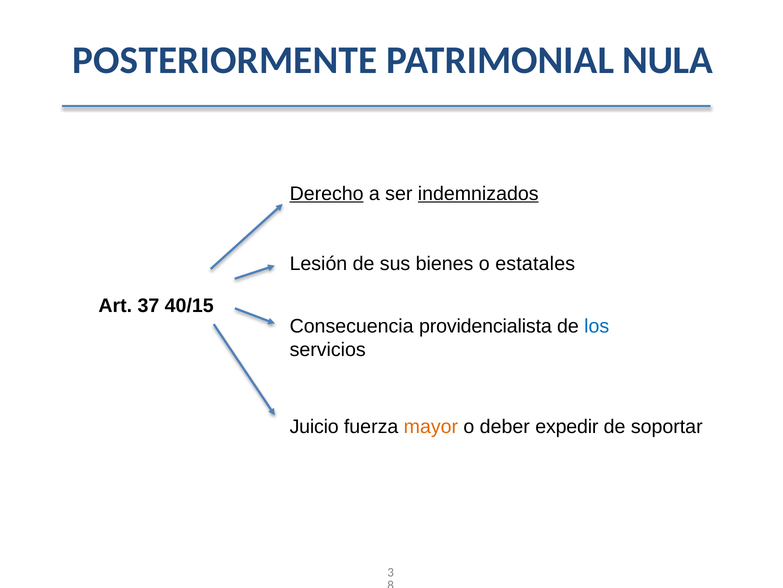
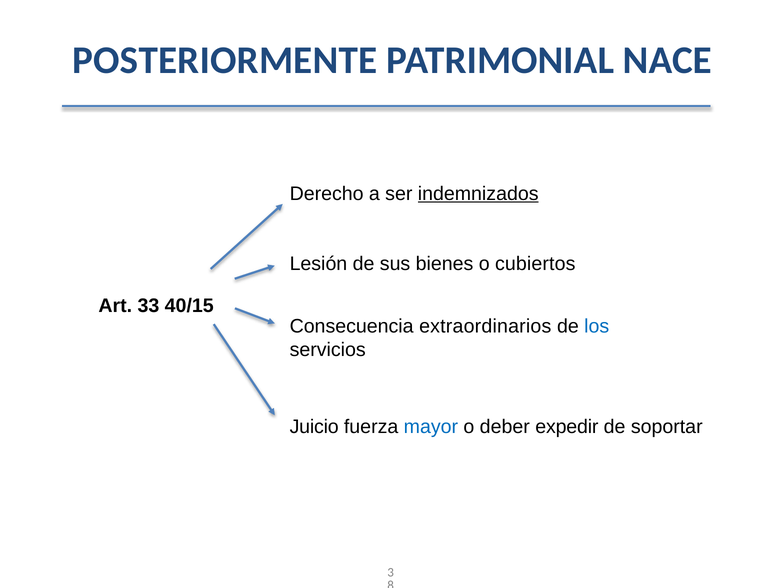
NULA: NULA -> NACE
Derecho underline: present -> none
estatales: estatales -> cubiertos
37: 37 -> 33
providencialista: providencialista -> extraordinarios
mayor colour: orange -> blue
